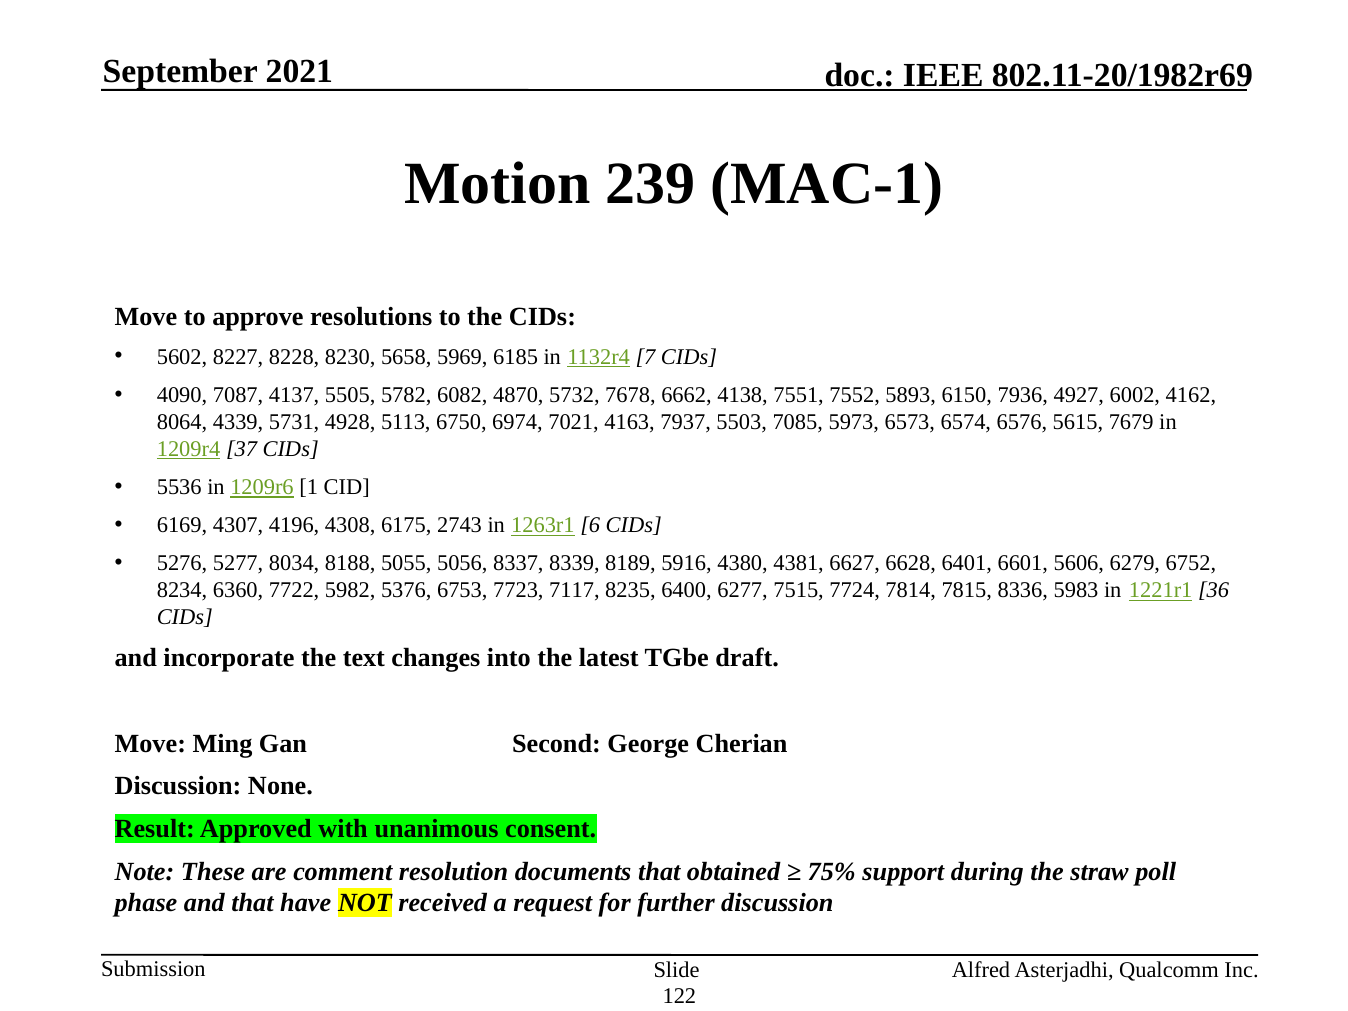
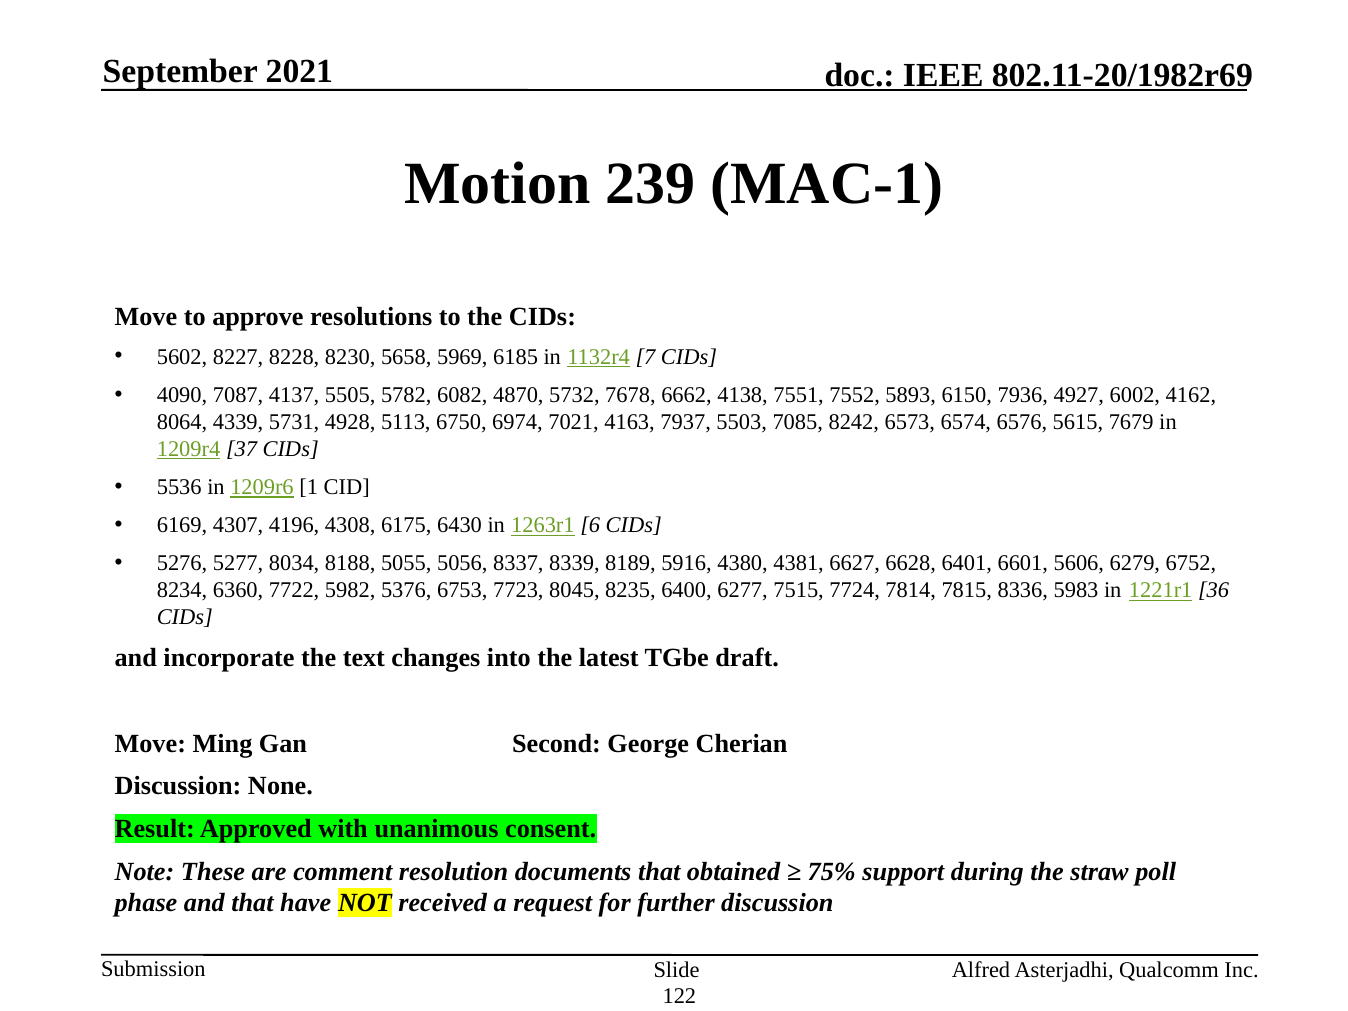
5973: 5973 -> 8242
2743: 2743 -> 6430
7117: 7117 -> 8045
